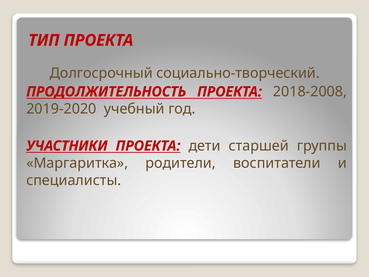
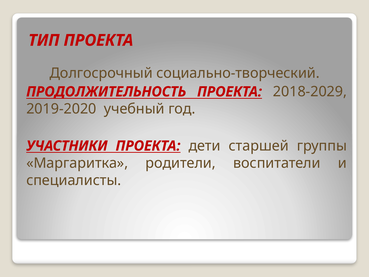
2018-2008: 2018-2008 -> 2018-2029
